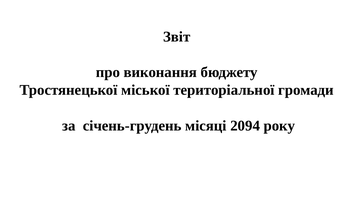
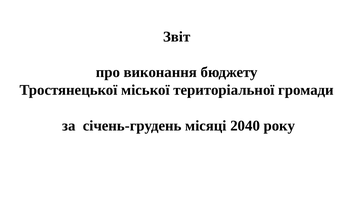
2094: 2094 -> 2040
